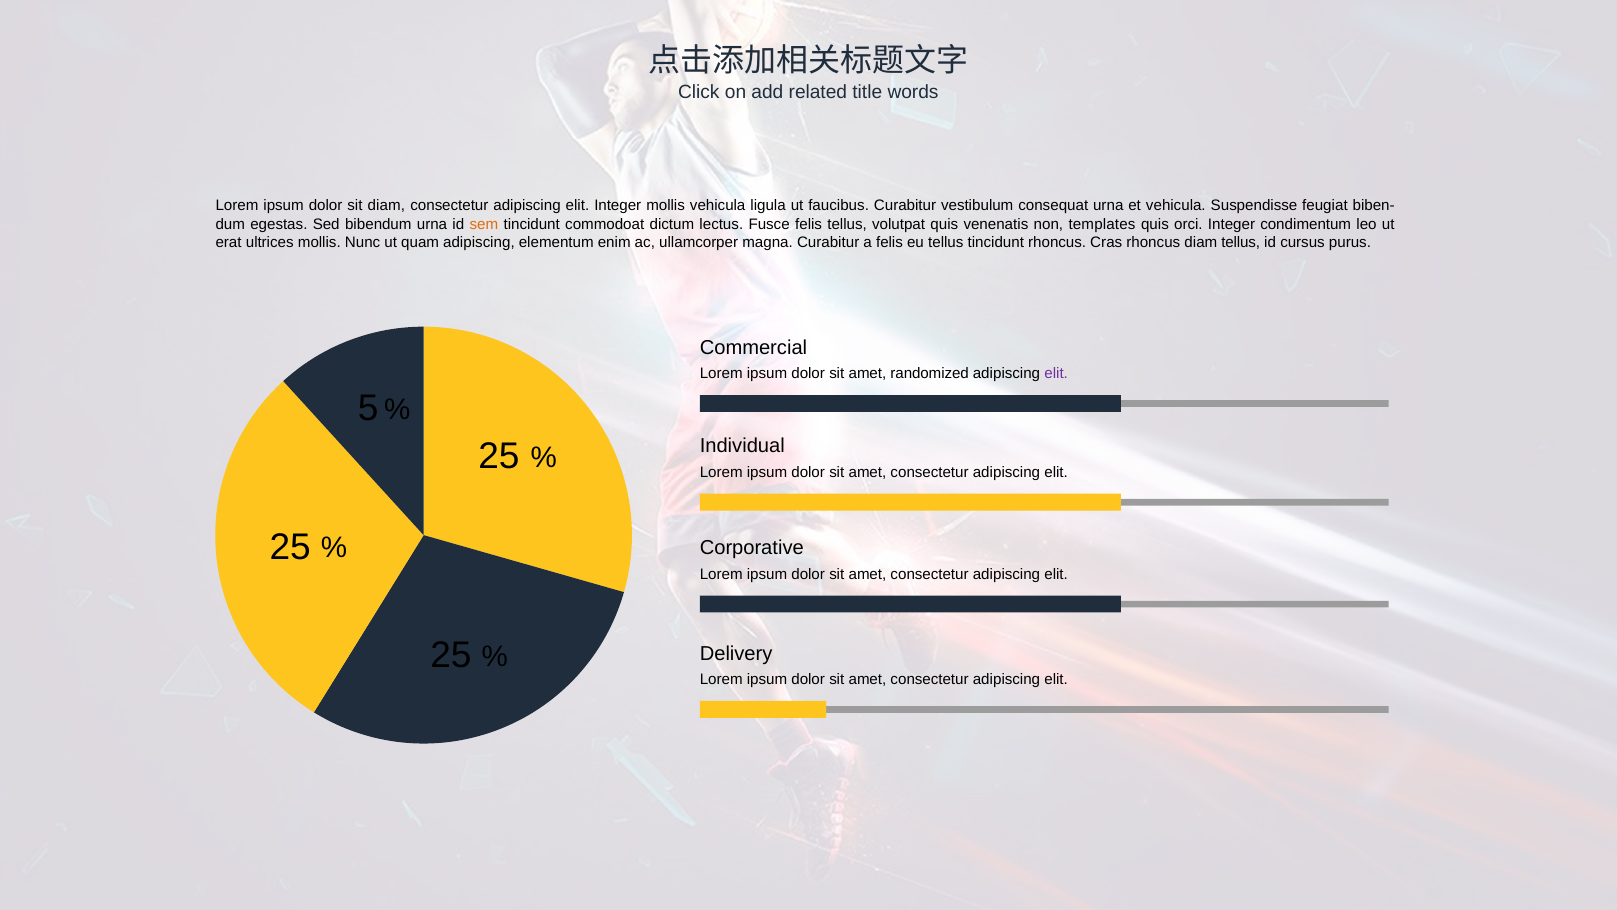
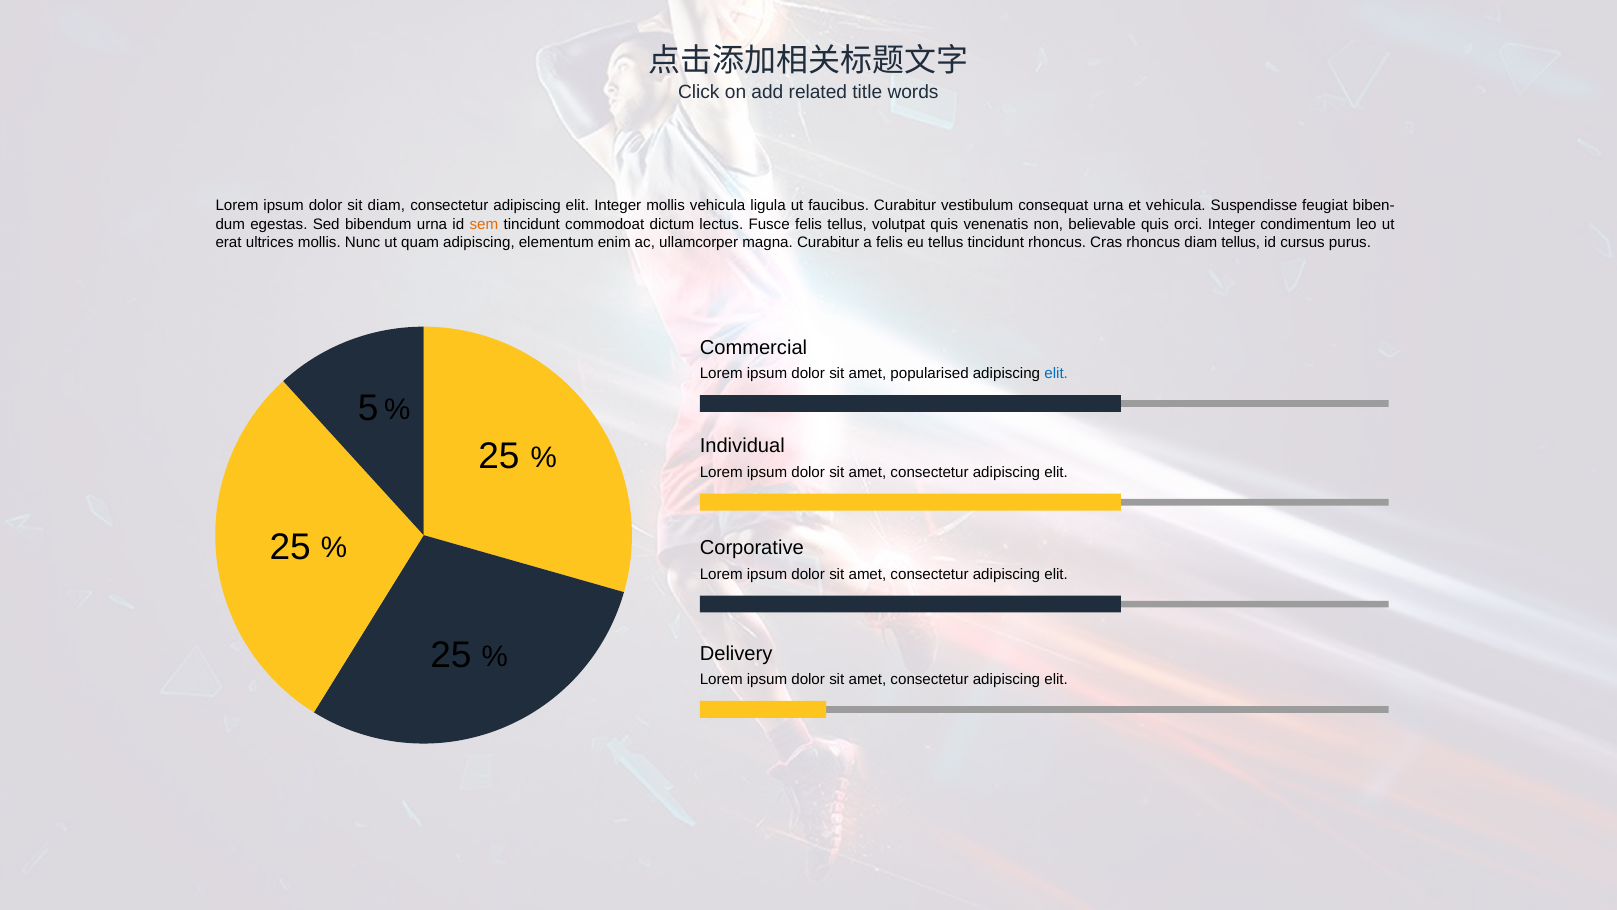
templates: templates -> believable
randomized: randomized -> popularised
elit at (1056, 373) colour: purple -> blue
